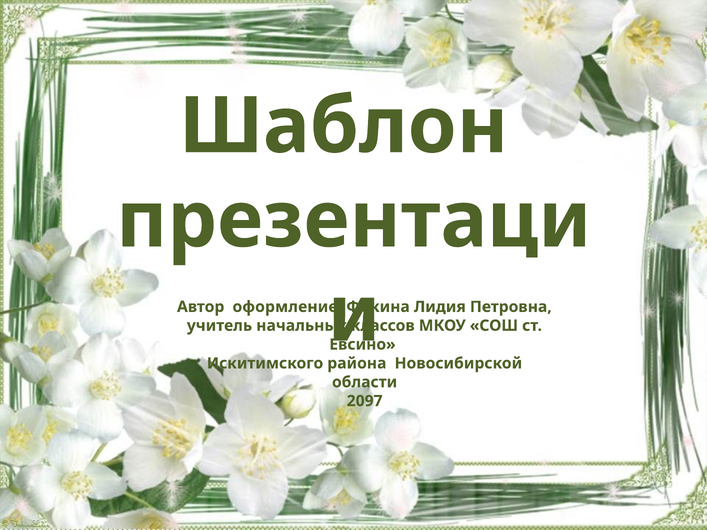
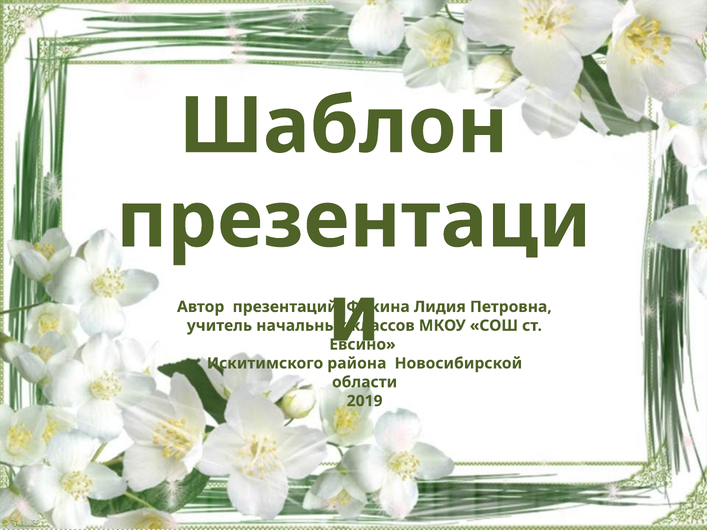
оформление: оформление -> презентаций
2097: 2097 -> 2019
